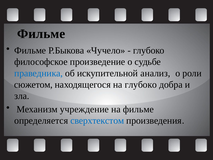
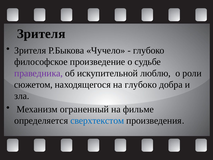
Фильме at (41, 34): Фильме -> Зрителя
Фильме at (30, 50): Фильме -> Зрителя
праведника colour: blue -> purple
анализ: анализ -> люблю
учреждение: учреждение -> ограненный
